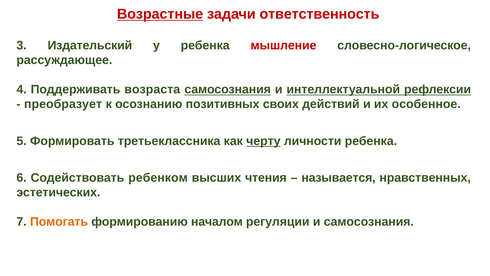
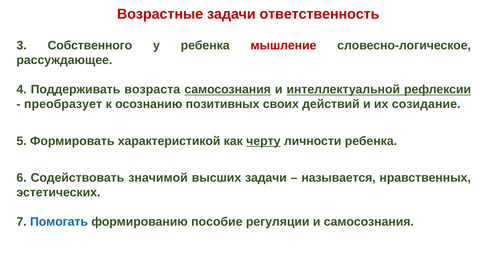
Возрастные underline: present -> none
Издательский: Издательский -> Собственного
особенное: особенное -> созидание
третьеклассника: третьеклассника -> характеристикой
ребенком: ребенком -> значимой
высших чтения: чтения -> задачи
Помогать colour: orange -> blue
началом: началом -> пособие
